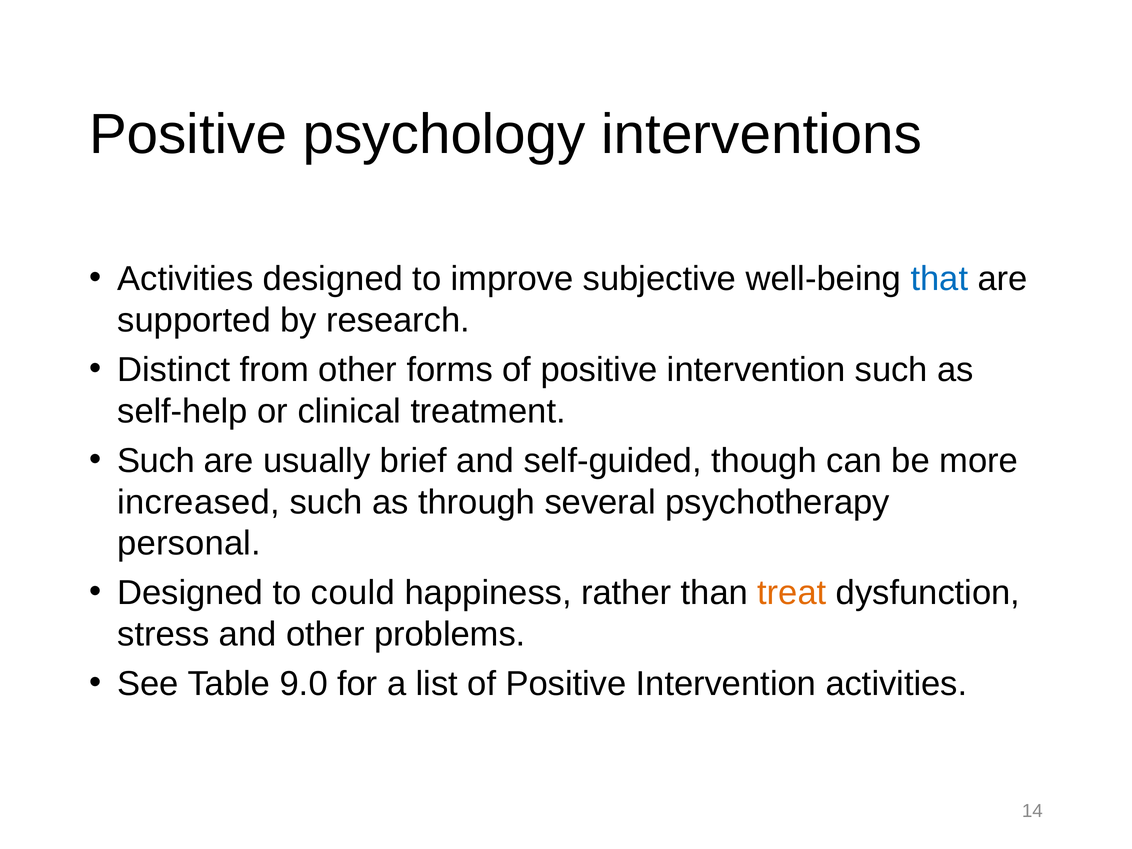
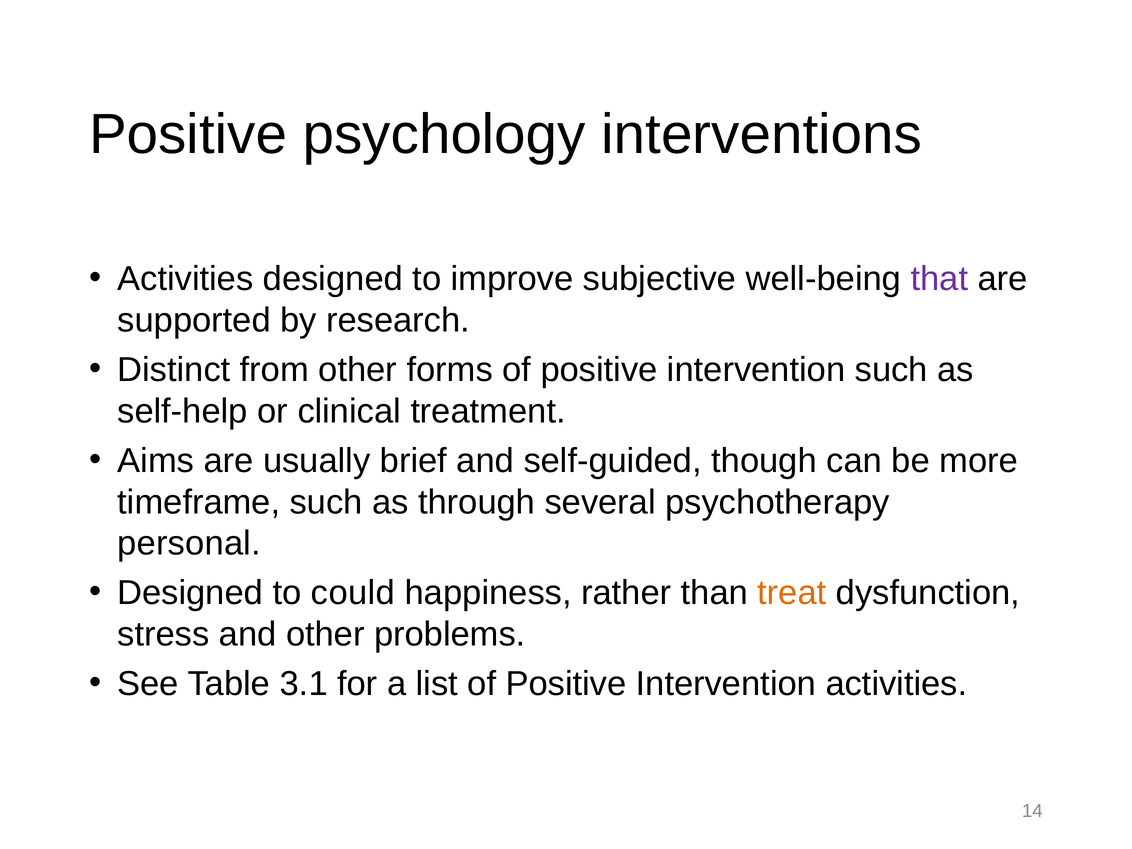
that colour: blue -> purple
Such at (156, 461): Such -> Aims
increased: increased -> timeframe
9.0: 9.0 -> 3.1
